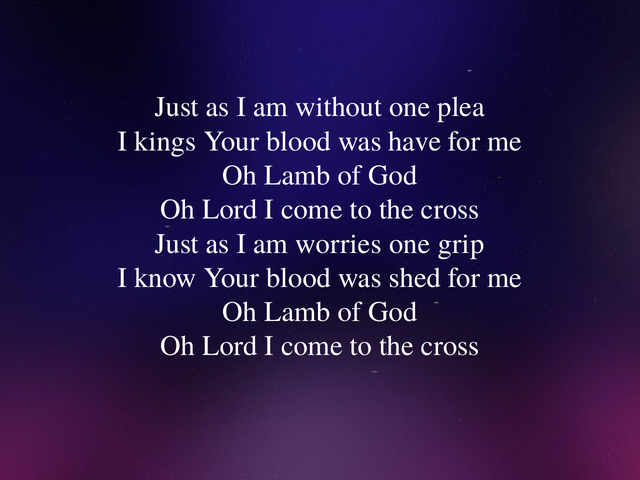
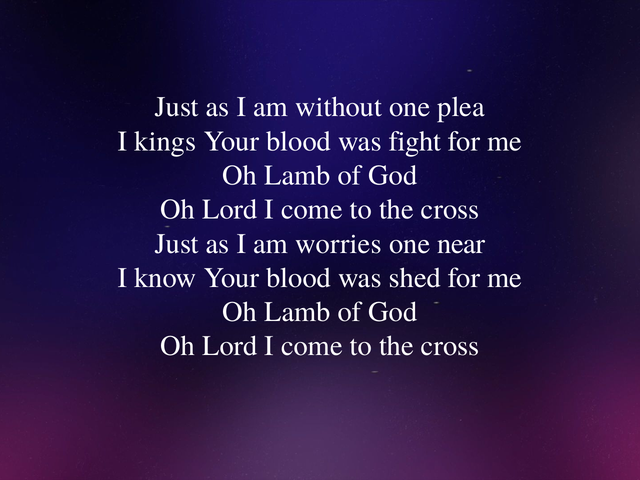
have: have -> fight
grip: grip -> near
